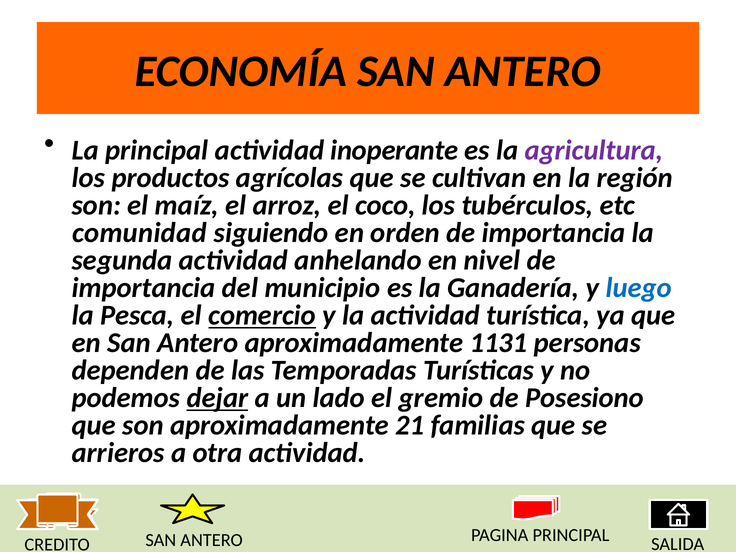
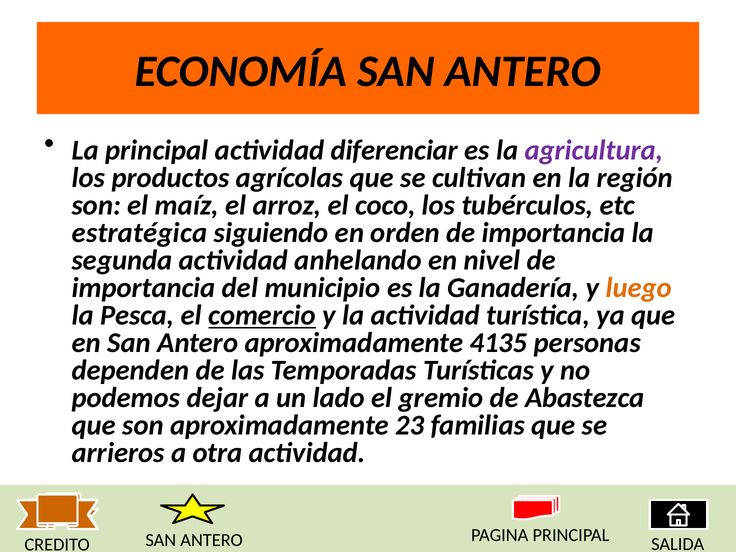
inoperante: inoperante -> diferenciar
comunidad: comunidad -> estratégica
luego colour: blue -> orange
1131: 1131 -> 4135
dejar underline: present -> none
Posesiono: Posesiono -> Abastezca
21: 21 -> 23
